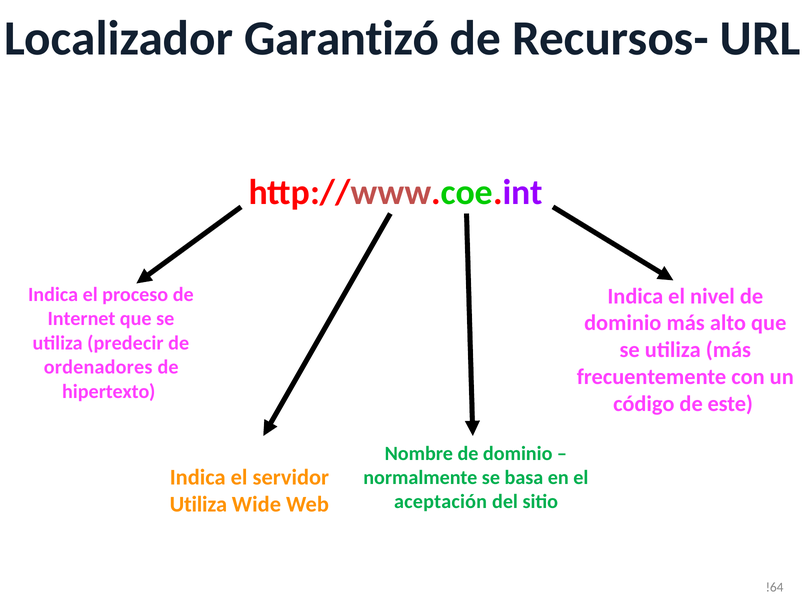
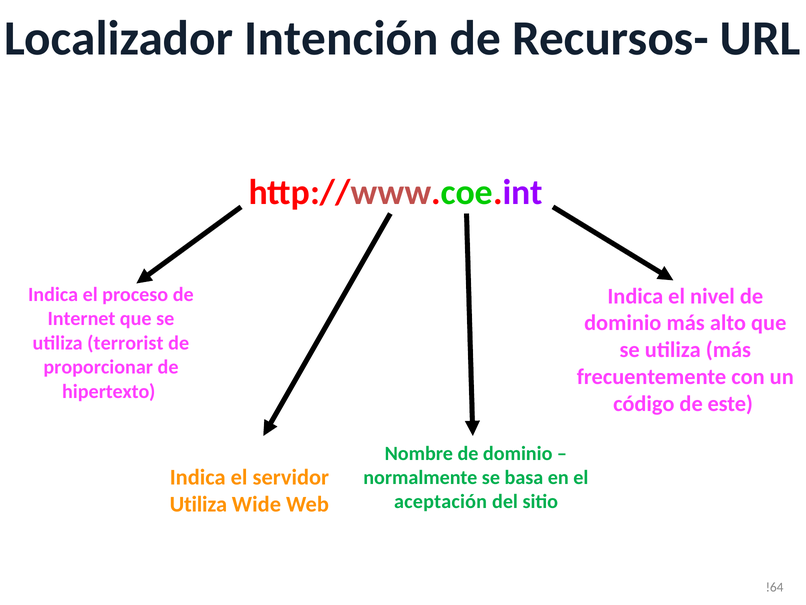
Garantizó: Garantizó -> Intención
predecir: predecir -> terrorist
ordenadores: ordenadores -> proporcionar
